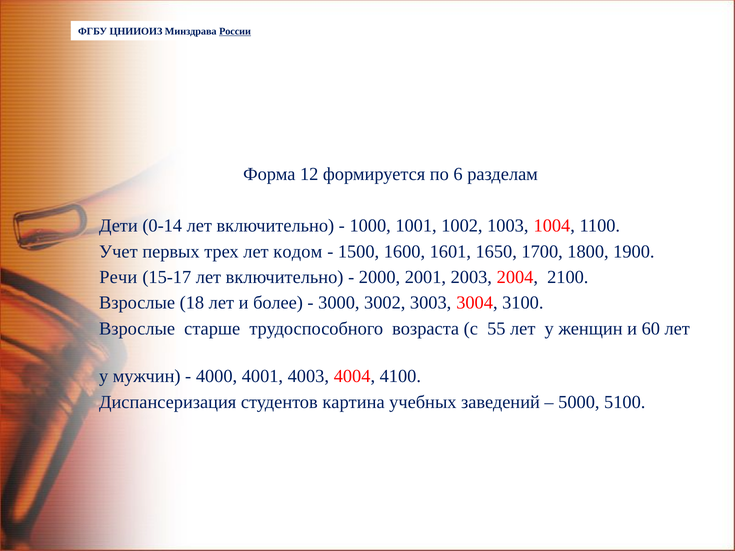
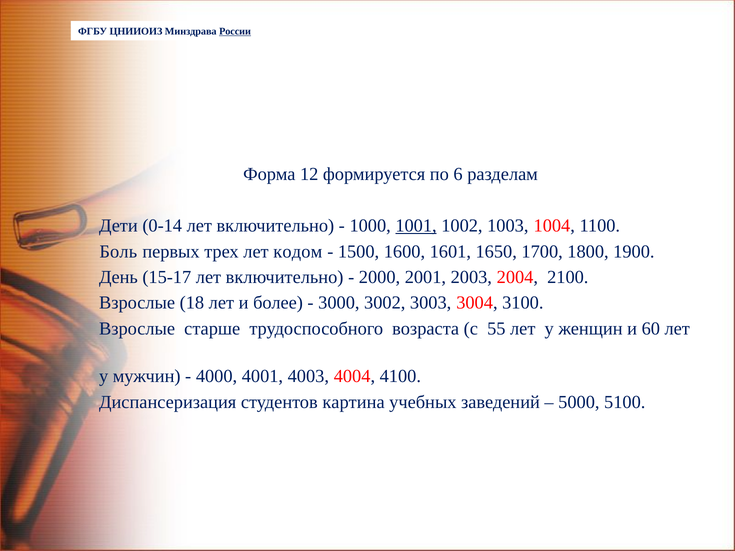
1001 underline: none -> present
Учет: Учет -> Боль
Речи: Речи -> День
